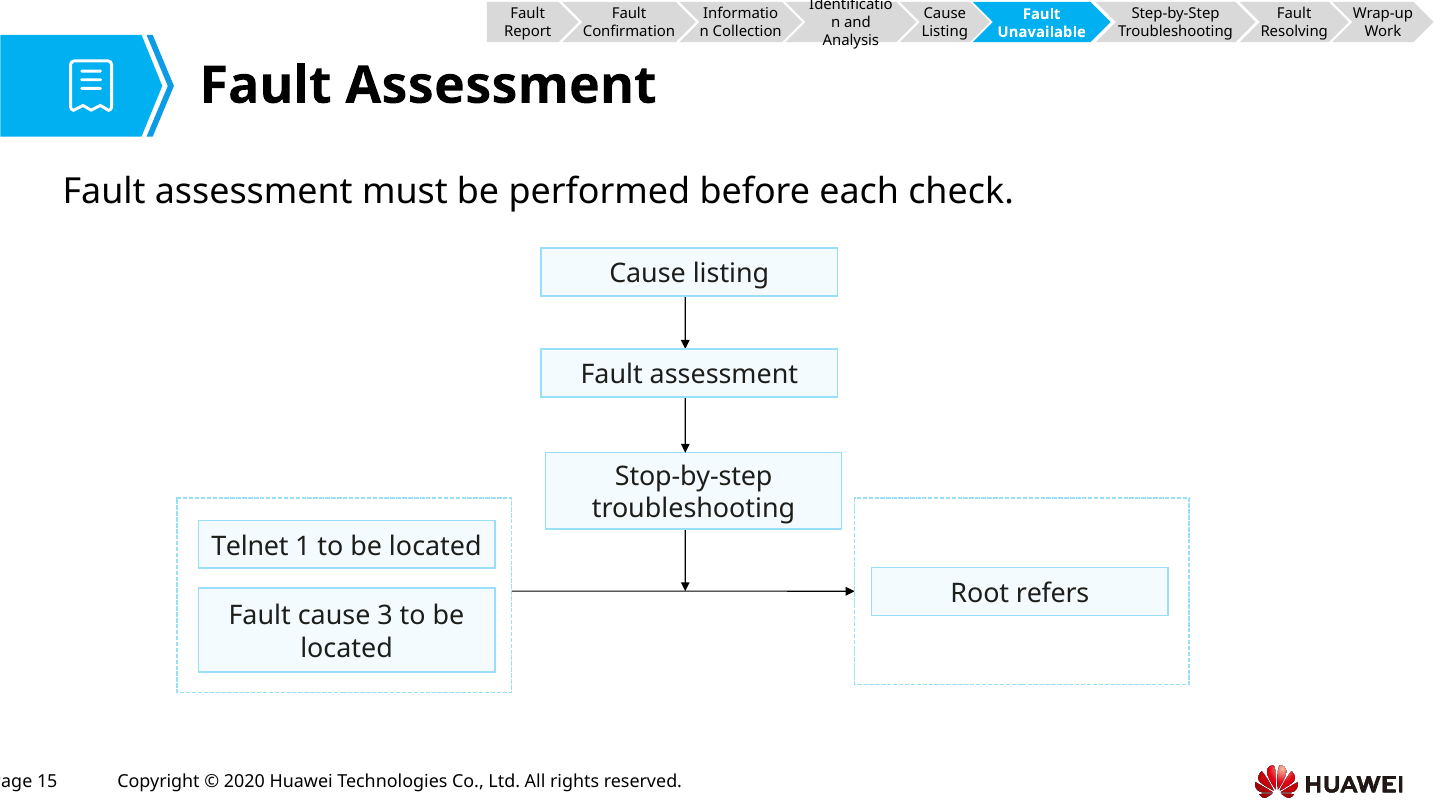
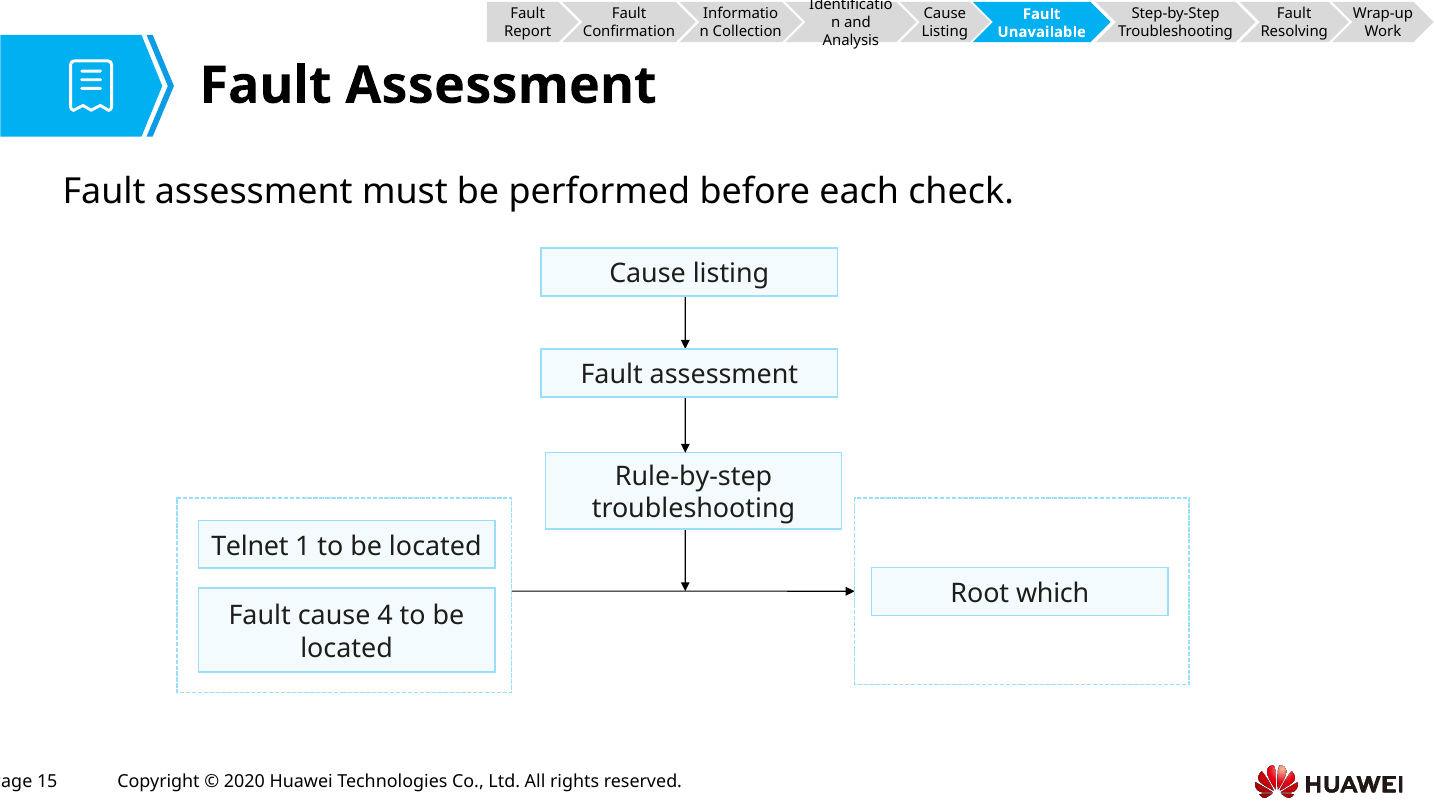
Stop-by-step: Stop-by-step -> Rule-by-step
refers: refers -> which
3: 3 -> 4
